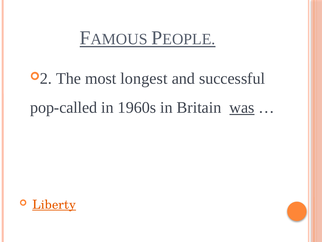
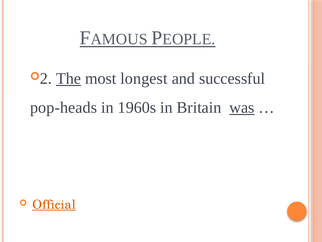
The underline: none -> present
pop-called: pop-called -> pop-heads
Liberty: Liberty -> Official
